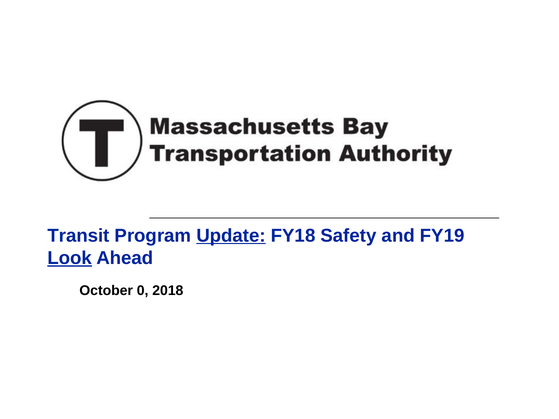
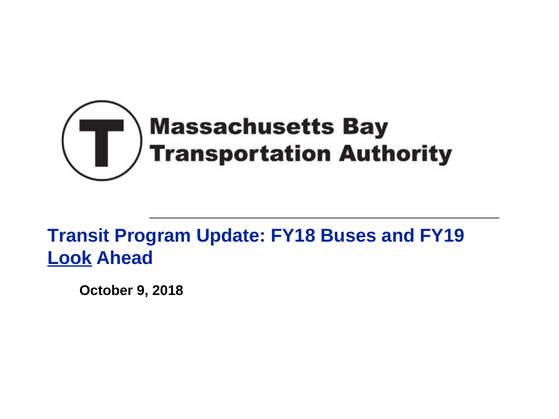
Update underline: present -> none
Safety: Safety -> Buses
0: 0 -> 9
